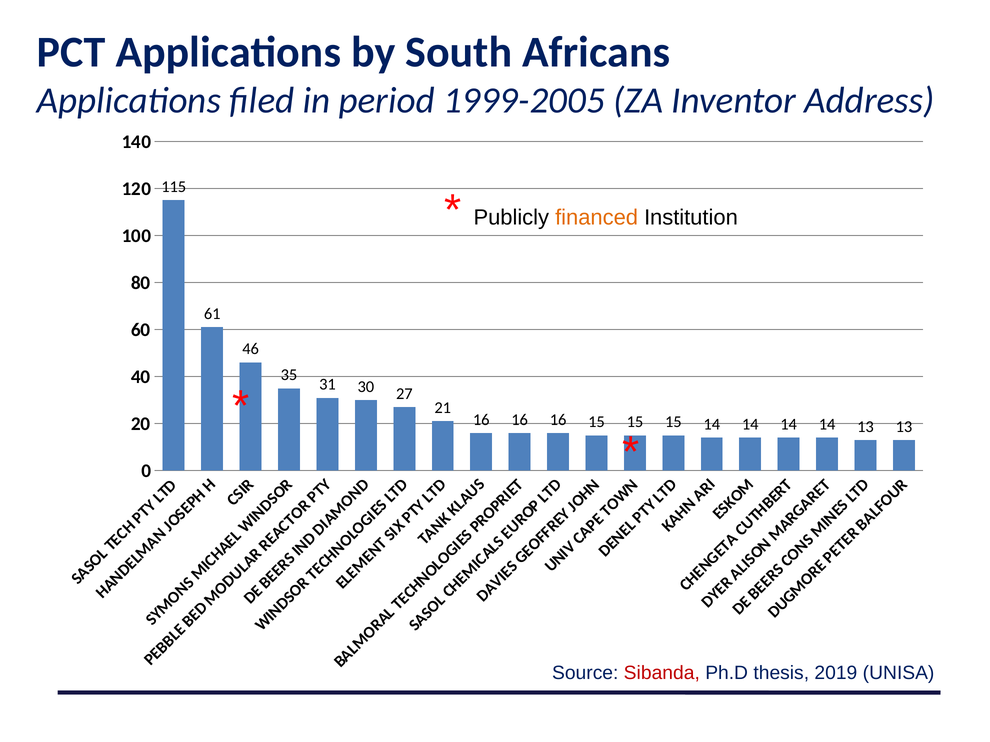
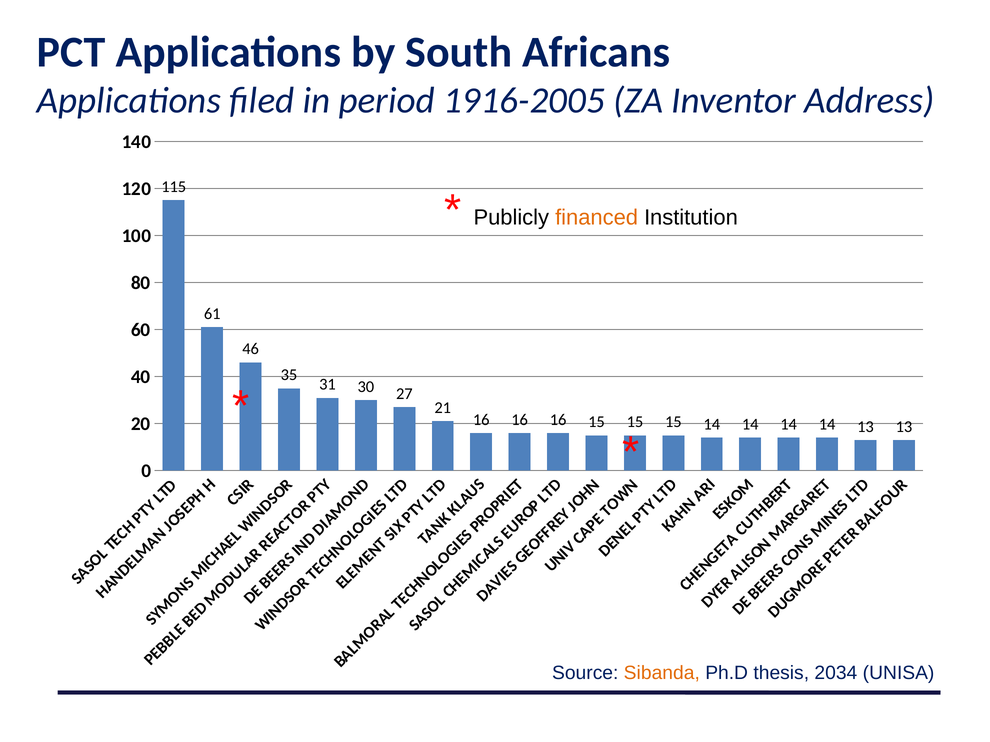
1999-2005: 1999-2005 -> 1916-2005
Sibanda colour: red -> orange
2019: 2019 -> 2034
